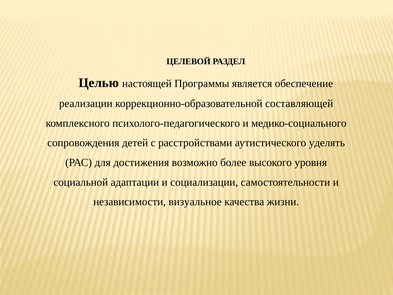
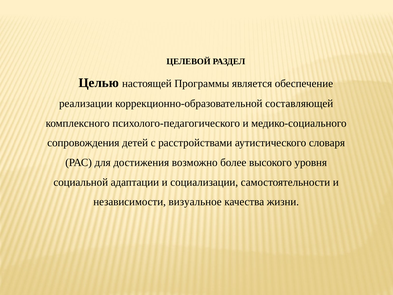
уделять: уделять -> словаря
